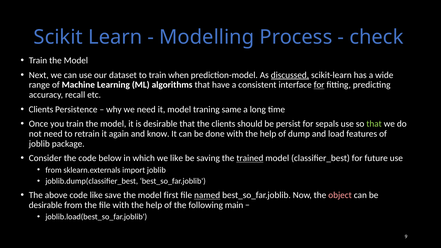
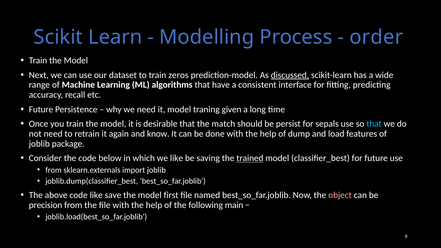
check: check -> order
when: when -> zeros
for at (319, 85) underline: present -> none
Clients at (41, 109): Clients -> Future
same: same -> given
the clients: clients -> match
that at (374, 124) colour: light green -> light blue
named underline: present -> none
desirable at (46, 205): desirable -> precision
